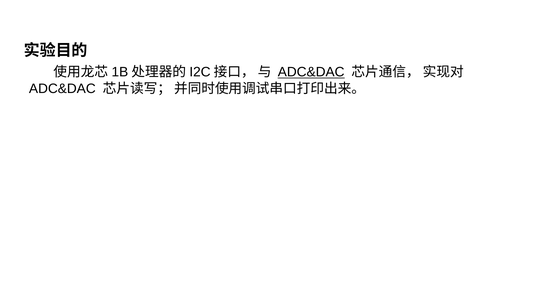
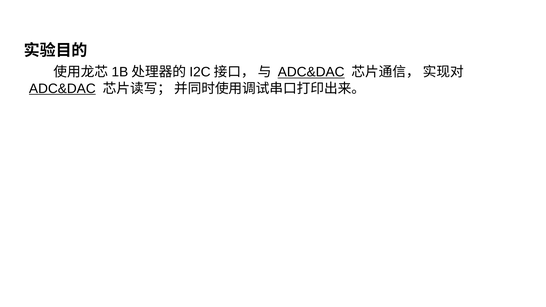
ADC&DAC at (62, 89) underline: none -> present
